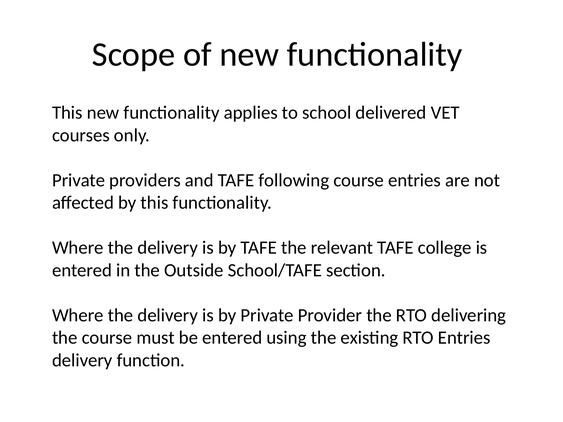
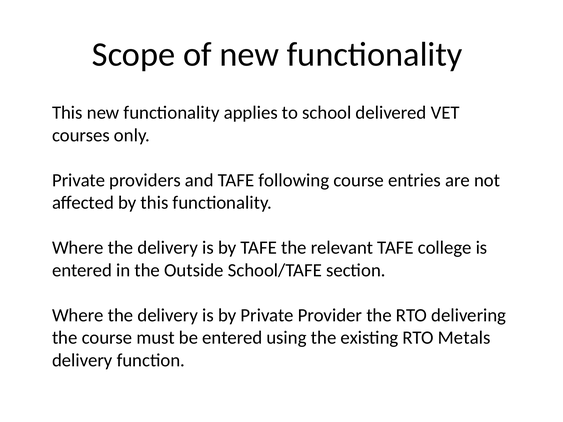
RTO Entries: Entries -> Metals
